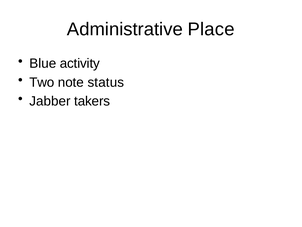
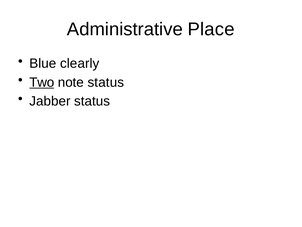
activity: activity -> clearly
Two underline: none -> present
Jabber takers: takers -> status
